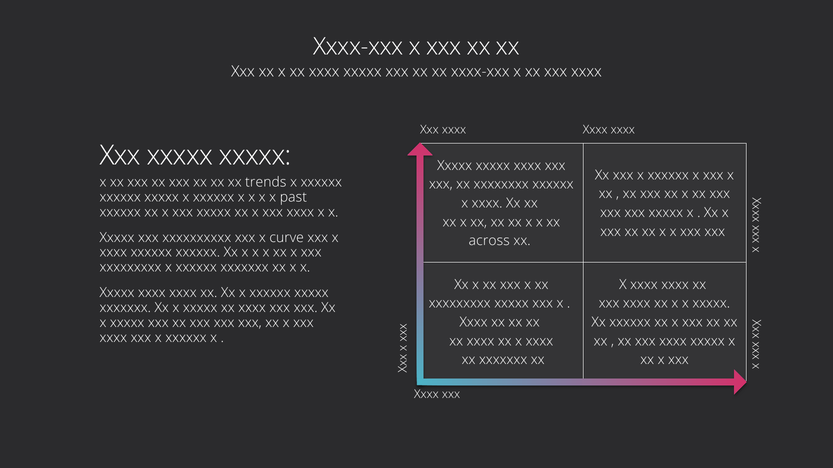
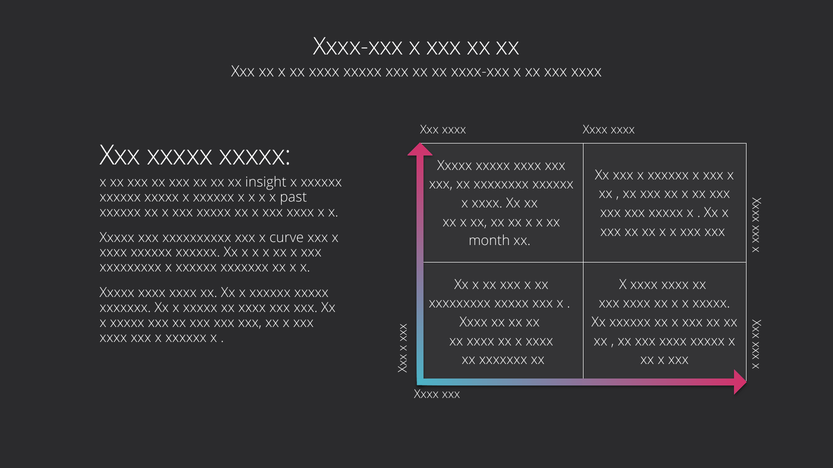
trends: trends -> insight
across: across -> month
